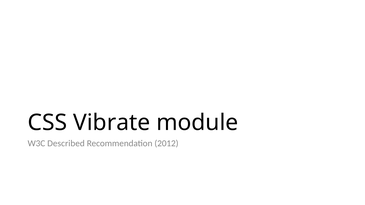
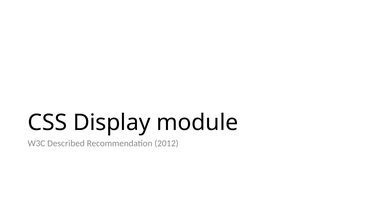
Vibrate: Vibrate -> Display
